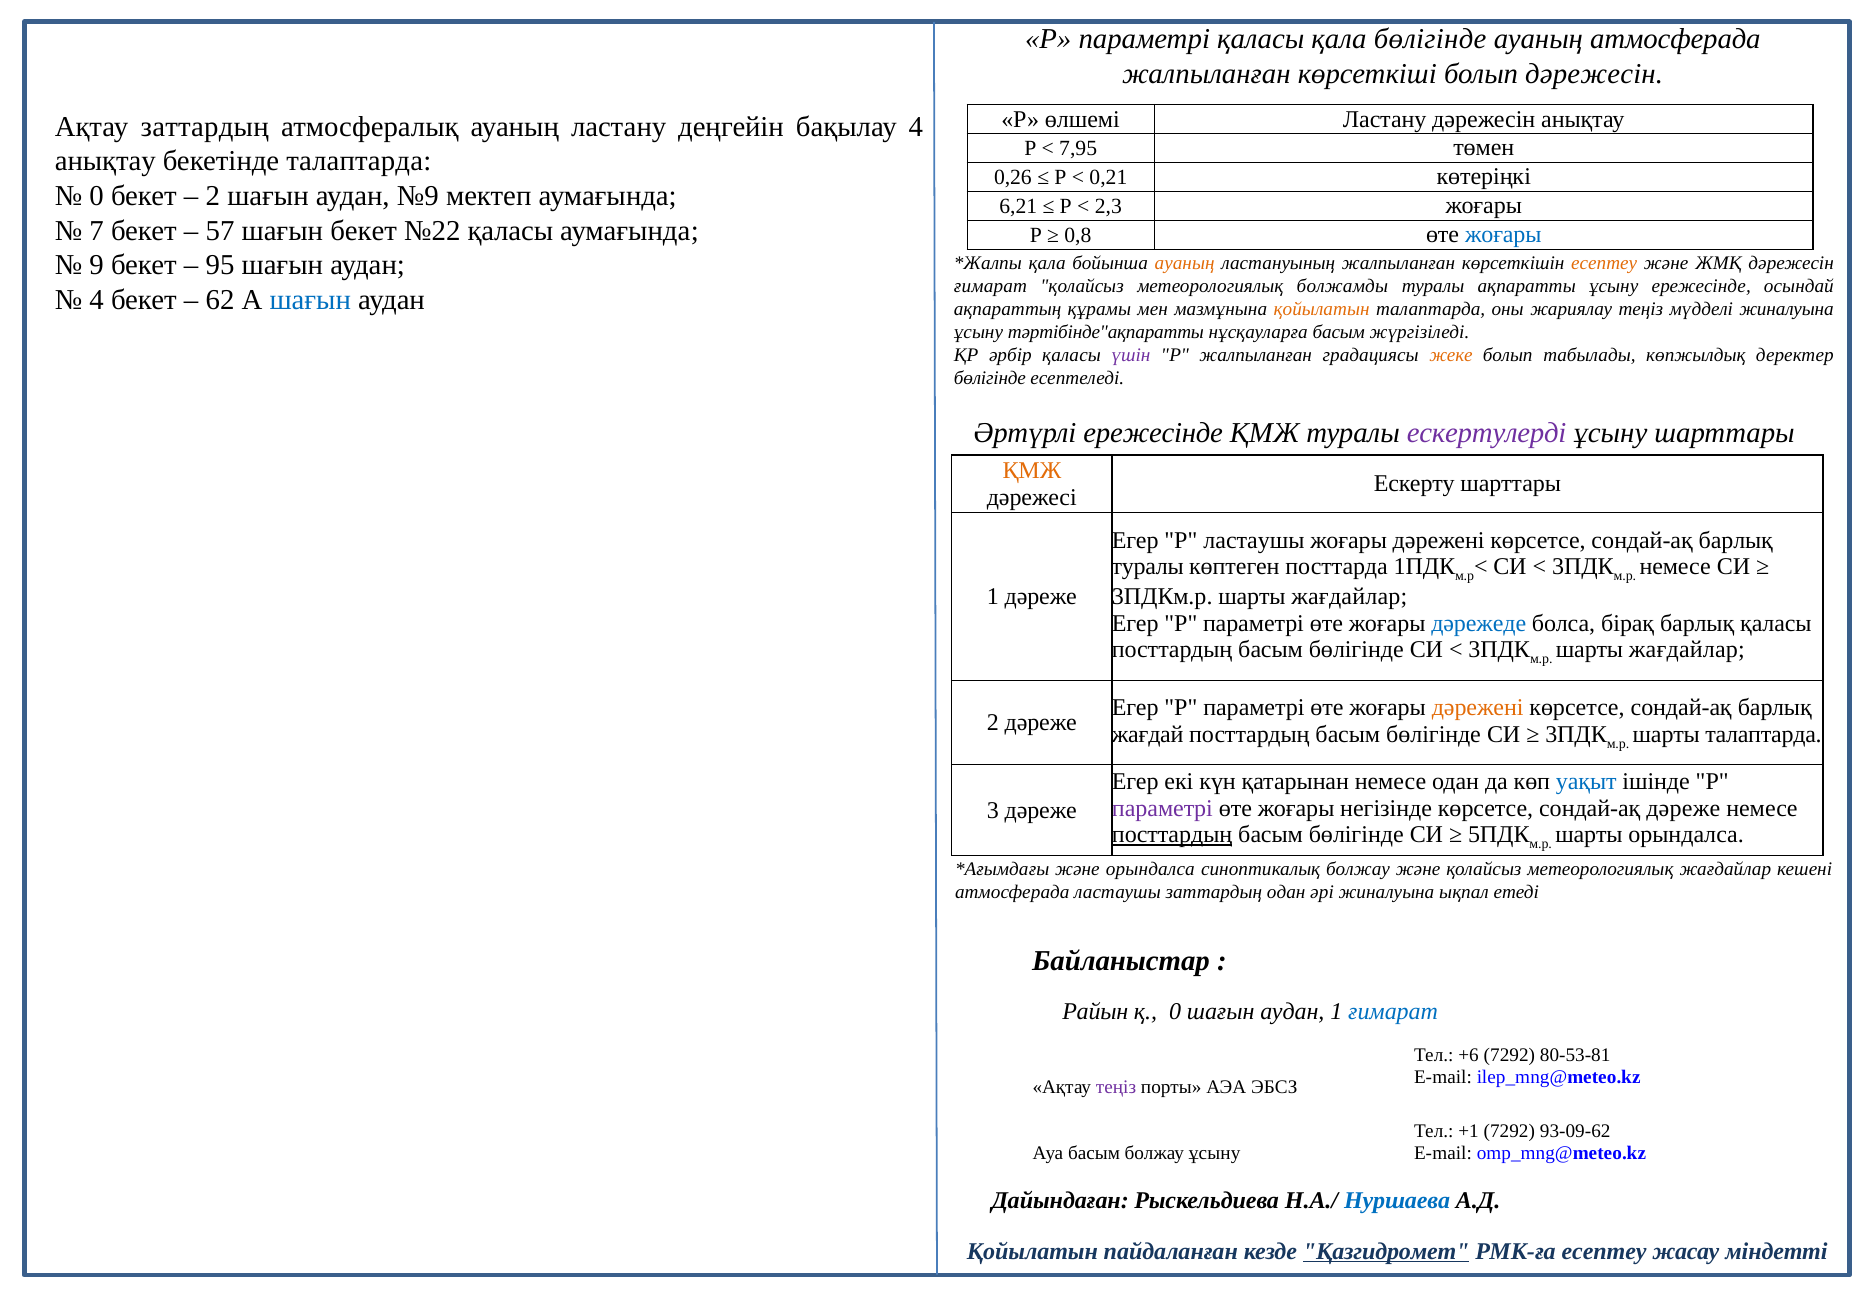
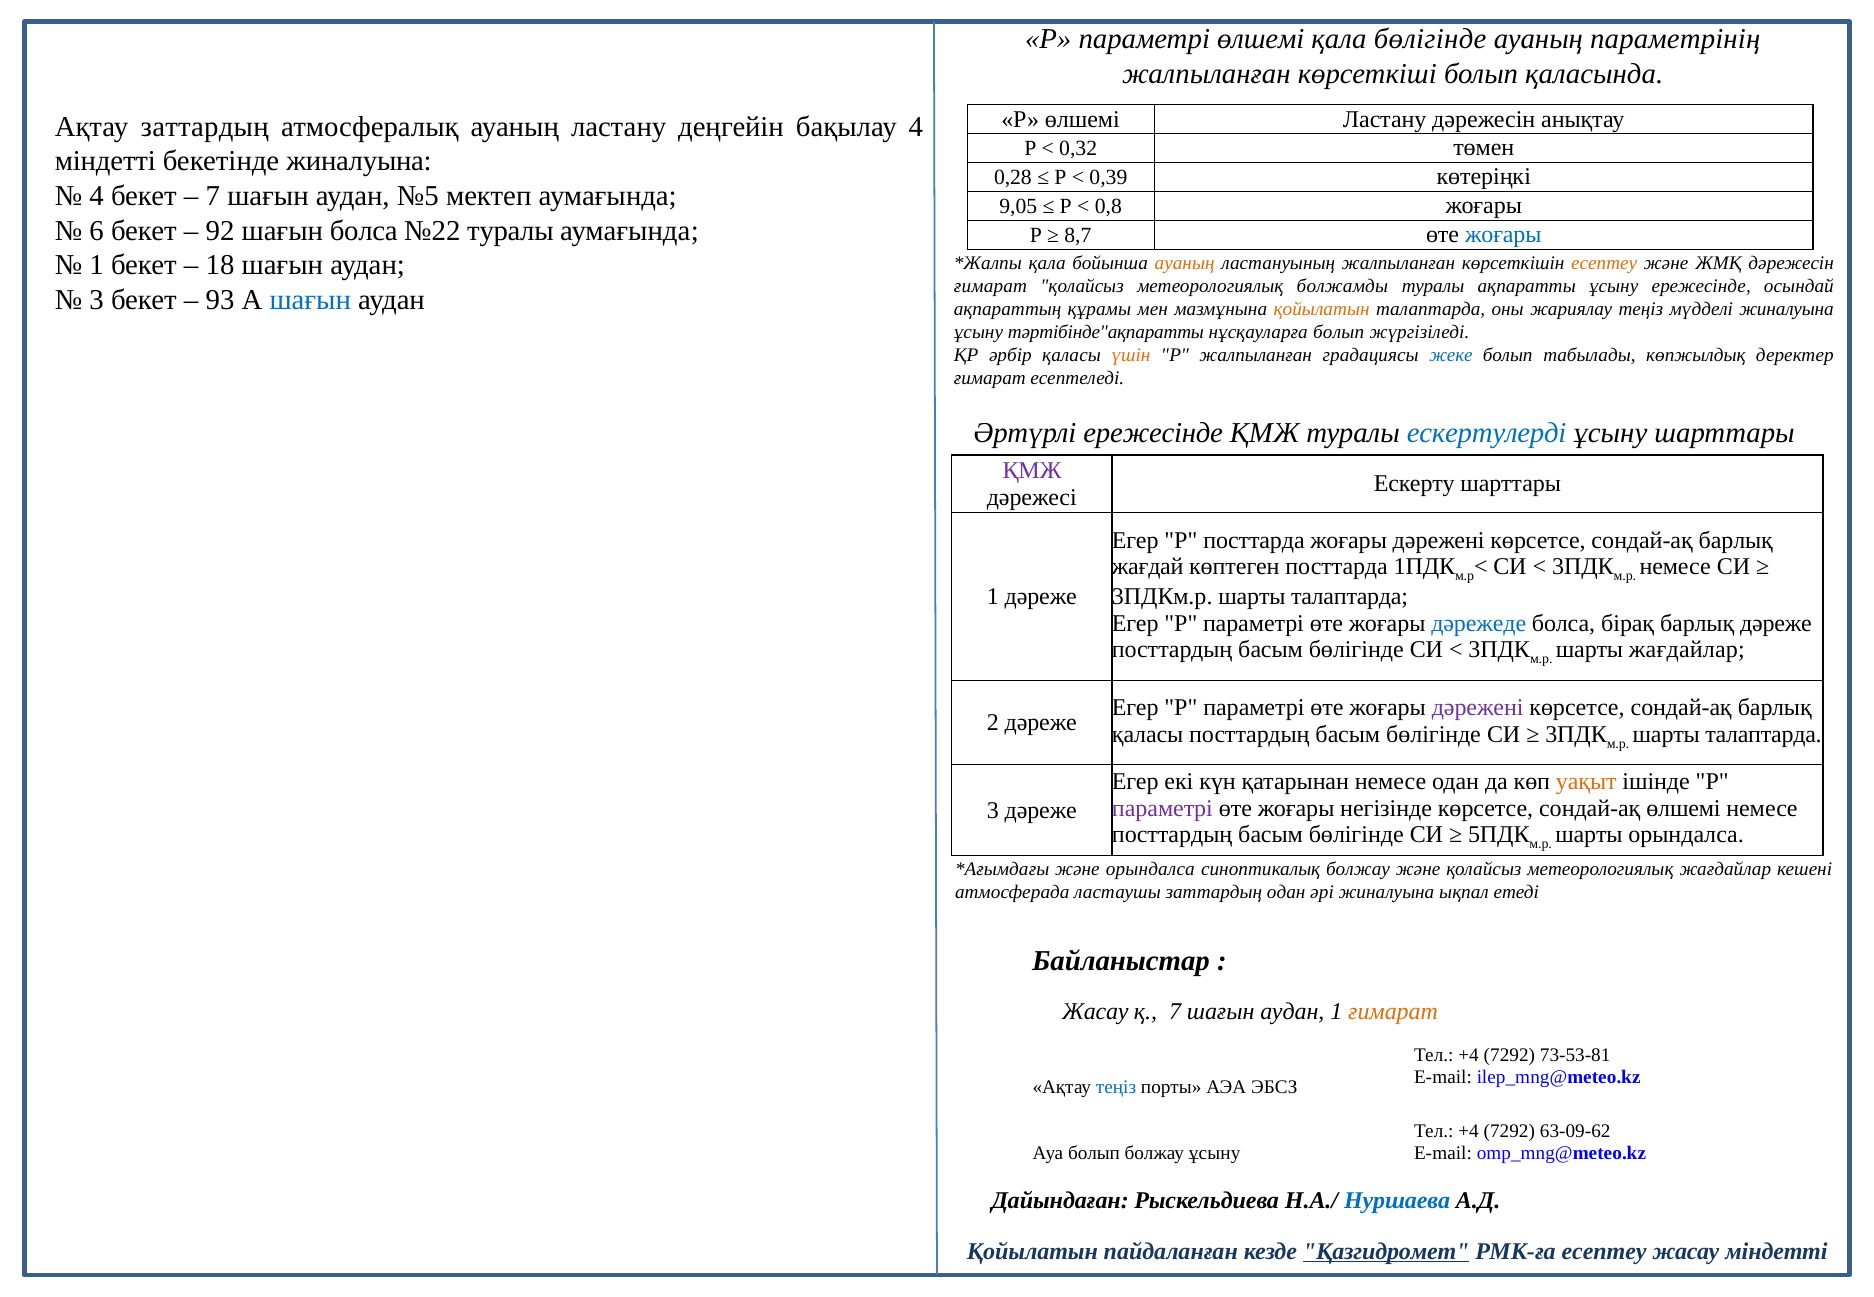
параметрі қаласы: қаласы -> өлшемі
ауаның атмосферада: атмосферада -> параметрінің
болып дәрежесін: дәрежесін -> қаласында
7,95: 7,95 -> 0,32
анықтау at (105, 161): анықтау -> міндетті
бекетінде талаптарда: талаптарда -> жиналуына
0,26: 0,26 -> 0,28
0,21: 0,21 -> 0,39
0 at (97, 196): 0 -> 4
2 at (213, 196): 2 -> 7
№9: №9 -> №5
6,21: 6,21 -> 9,05
2,3: 2,3 -> 0,8
7: 7 -> 6
57: 57 -> 92
шағын бекет: бекет -> болса
№22 қаласы: қаласы -> туралы
0,8: 0,8 -> 8,7
9 at (97, 265): 9 -> 1
95: 95 -> 18
4 at (97, 300): 4 -> 3
62: 62 -> 93
нұсқауларға басым: басым -> болып
үшін colour: purple -> orange
жеке colour: orange -> blue
бөлігінде at (990, 378): бөлігінде -> ғимарат
ескертулерді colour: purple -> blue
ҚМЖ at (1032, 471) colour: orange -> purple
Р ластаушы: ластаушы -> посттарда
туралы at (1148, 567): туралы -> жағдай
3ПДКм.р шарты жағдайлар: жағдайлар -> талаптарда
барлық қаласы: қаласы -> дәреже
дәрежені at (1478, 708) colour: orange -> purple
жағдай at (1148, 734): жағдай -> қаласы
уақыт colour: blue -> orange
сондай-ақ дәреже: дәреже -> өлшемі
посттардың at (1172, 835) underline: present -> none
Райын at (1095, 1012): Райын -> Жасау
қ 0: 0 -> 7
ғимарат at (1393, 1012) colour: blue -> orange
+6 at (1468, 1056): +6 -> +4
80-53-81: 80-53-81 -> 73-53-81
теңіз at (1116, 1088) colour: purple -> blue
+1 at (1468, 1132): +1 -> +4
93-09-62: 93-09-62 -> 63-09-62
Ауа басым: басым -> болып
